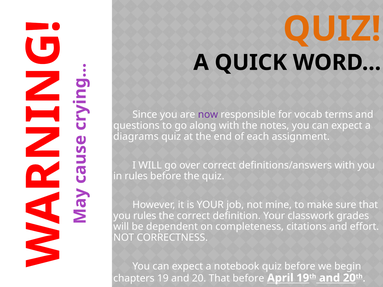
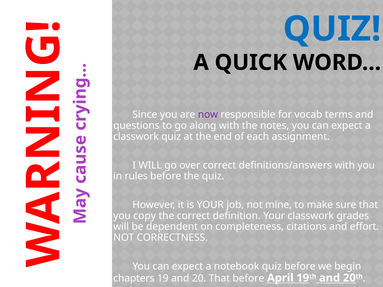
QUIZ at (332, 29) colour: orange -> blue
diagrams at (136, 137): diagrams -> classwork
you rules: rules -> copy
